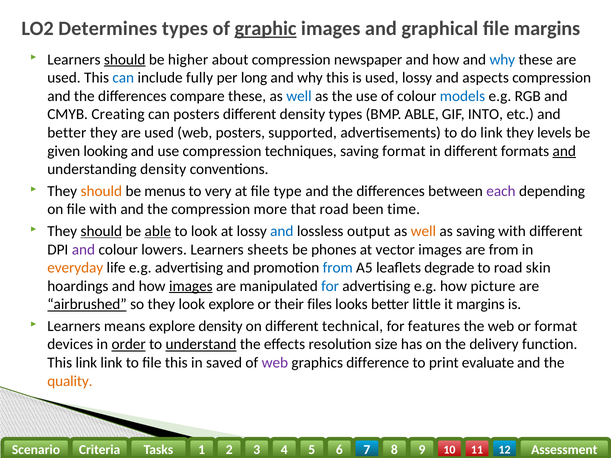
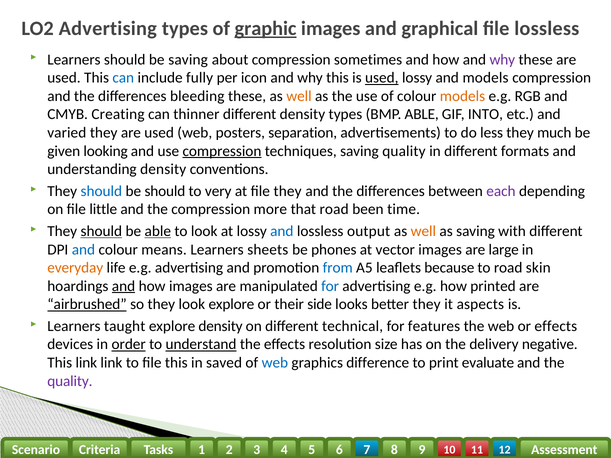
LO2 Determines: Determines -> Advertising
file margins: margins -> lossless
should at (125, 60) underline: present -> none
be higher: higher -> saving
newspaper: newspaper -> sometimes
why at (502, 60) colour: blue -> purple
long: long -> icon
used at (382, 78) underline: none -> present
and aspects: aspects -> models
compare: compare -> bleeding
well at (299, 96) colour: blue -> orange
models at (463, 96) colour: blue -> orange
can posters: posters -> thinner
better at (67, 133): better -> varied
supported: supported -> separation
do link: link -> less
levels: levels -> much
compression at (222, 151) underline: none -> present
saving format: format -> quality
and at (564, 151) underline: present -> none
should at (101, 191) colour: orange -> blue
be menus: menus -> should
file type: type -> they
file with: with -> little
and at (83, 250) colour: purple -> blue
lowers: lowers -> means
are from: from -> large
degrade: degrade -> because
and at (124, 286) underline: none -> present
images at (191, 286) underline: present -> none
picture: picture -> printed
files: files -> side
better little: little -> they
it margins: margins -> aspects
means: means -> taught
or format: format -> effects
function: function -> negative
web at (275, 363) colour: purple -> blue
quality at (70, 381) colour: orange -> purple
